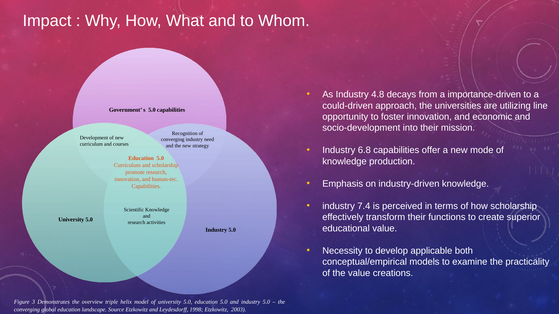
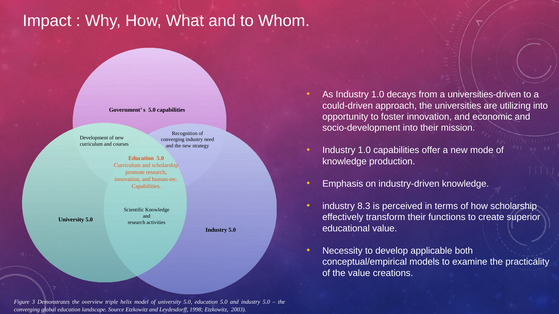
As Industry 4.8: 4.8 -> 1.0
importance-driven: importance-driven -> universities-driven
utilizing line: line -> into
6.8 at (364, 150): 6.8 -> 1.0
7.4: 7.4 -> 8.3
